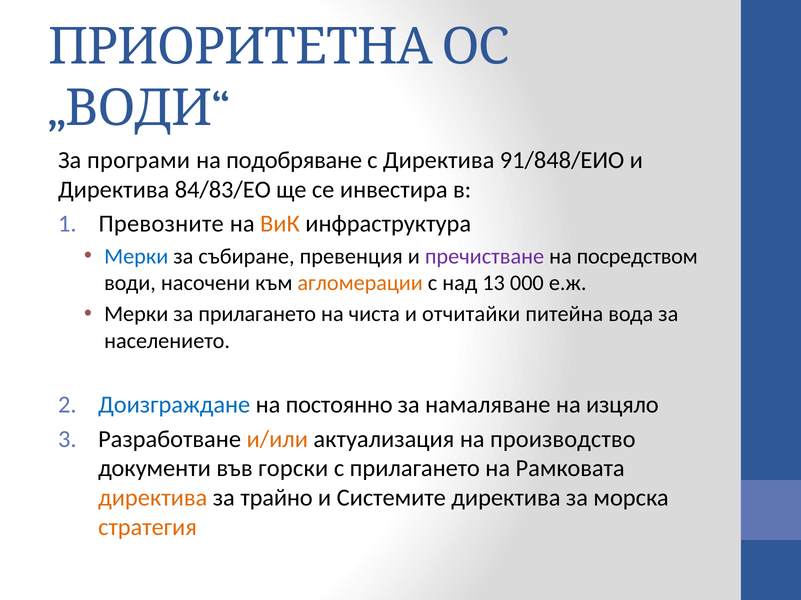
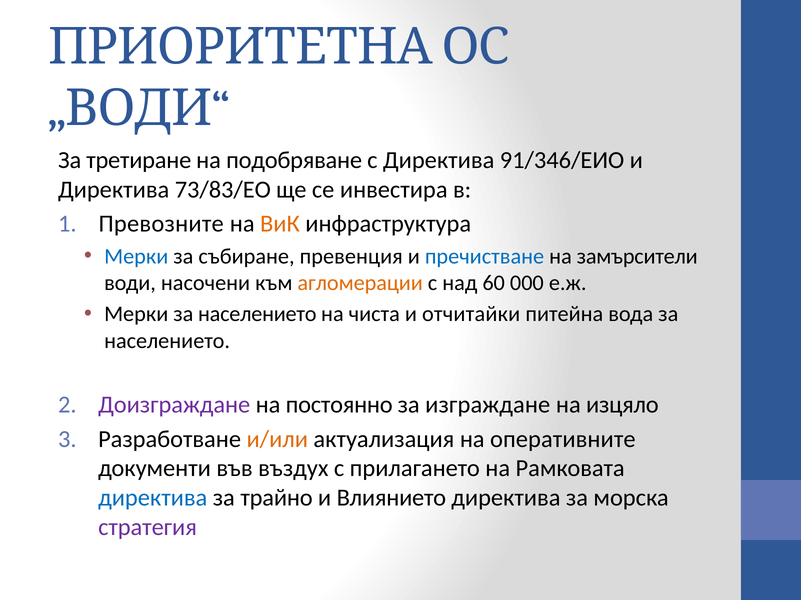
програми: програми -> третиране
91/848/ЕИО: 91/848/ЕИО -> 91/346/ЕИО
84/83/ЕО: 84/83/ЕО -> 73/83/ЕО
пречистване colour: purple -> blue
посредством: посредством -> замърсители
13: 13 -> 60
Мерки за прилагането: прилагането -> населението
Доизграждане colour: blue -> purple
намаляване: намаляване -> изграждане
производство: производство -> оперативните
горски: горски -> въздух
директива at (153, 498) colour: orange -> blue
Системите: Системите -> Влиянието
стратегия colour: orange -> purple
